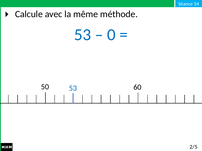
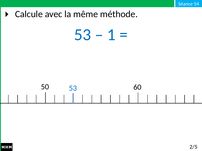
0: 0 -> 1
